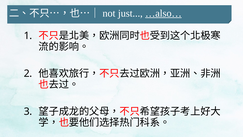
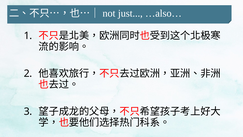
…also… underline: present -> none
